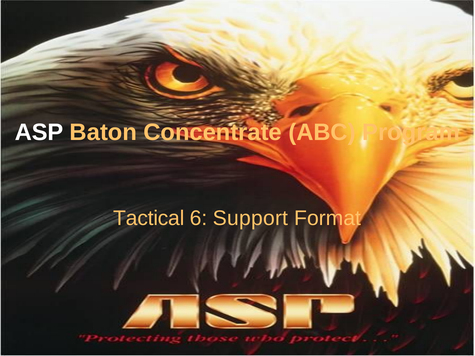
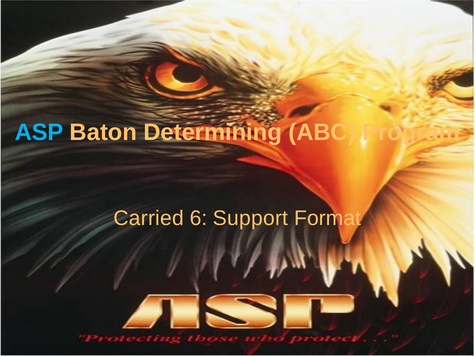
ASP colour: white -> light blue
Concentrate: Concentrate -> Determining
Tactical: Tactical -> Carried
